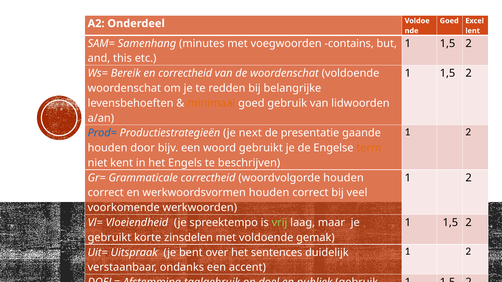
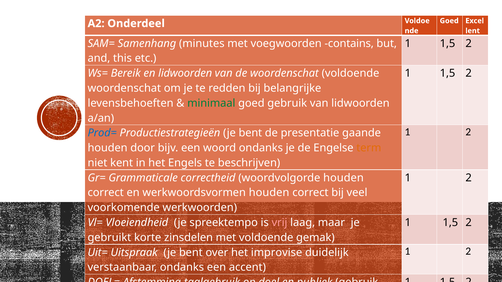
en correctheid: correctheid -> lidwoorden
minimaal colour: orange -> green
Productiestrategieën je next: next -> bent
woord gebruikt: gebruikt -> ondanks
vrij colour: light green -> pink
sentences: sentences -> improvise
